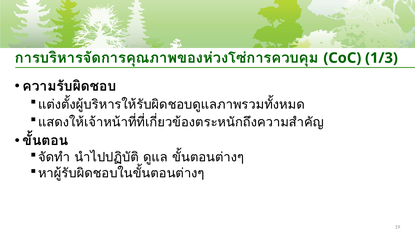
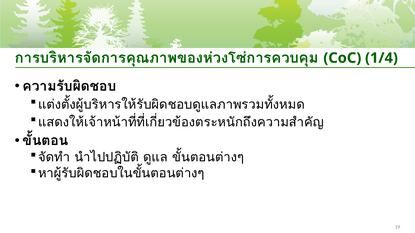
1/3: 1/3 -> 1/4
